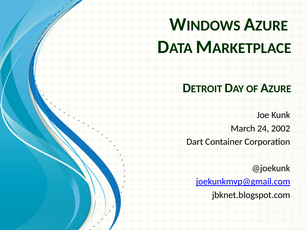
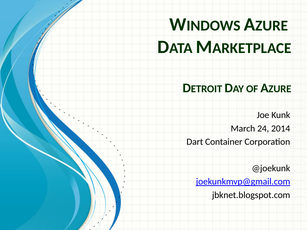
2002: 2002 -> 2014
